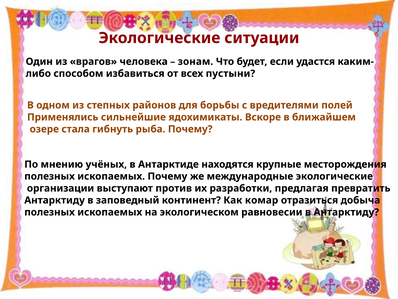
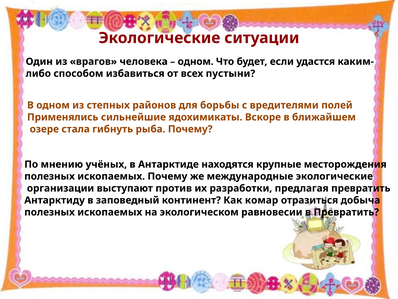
зонам at (195, 61): зонам -> одном
в Антарктиду: Антарктиду -> Превратить
